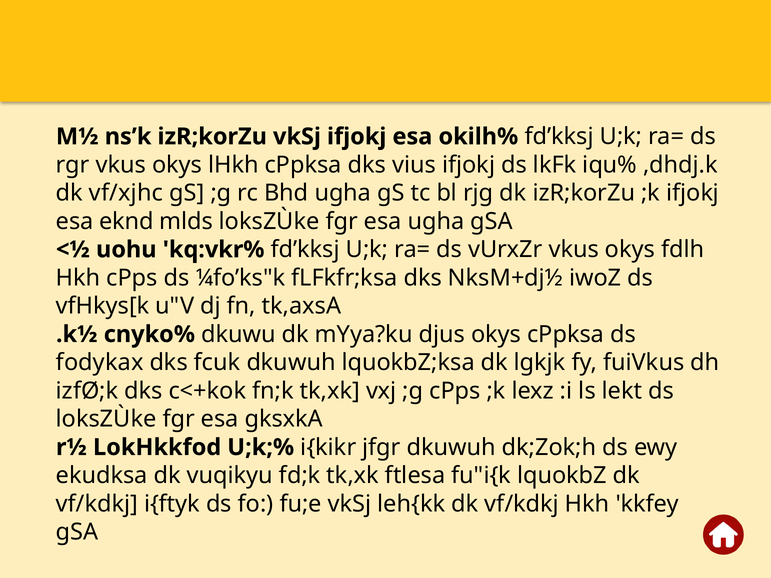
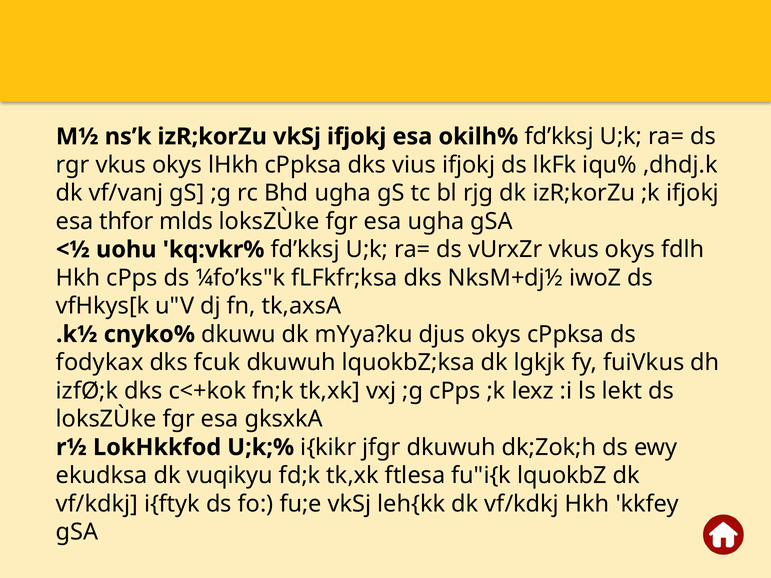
vf/xjhc: vf/xjhc -> vf/vanj
eknd: eknd -> thfor
